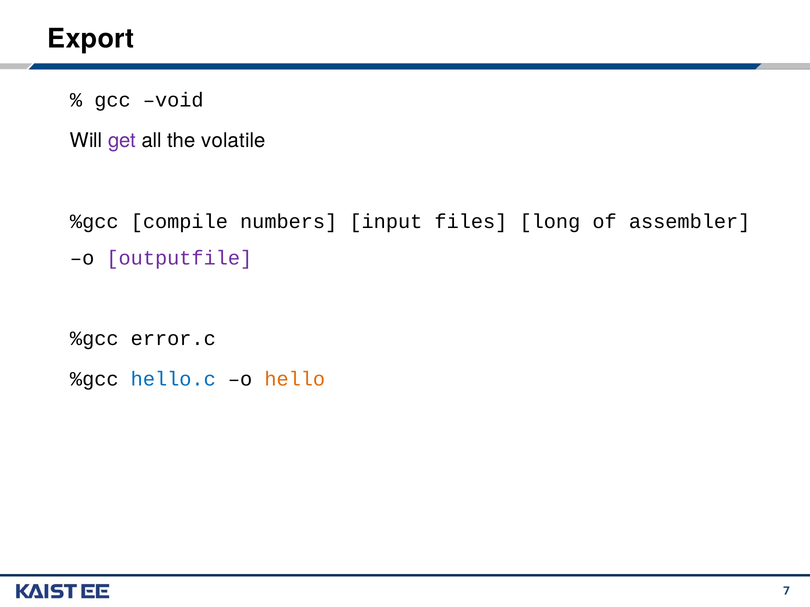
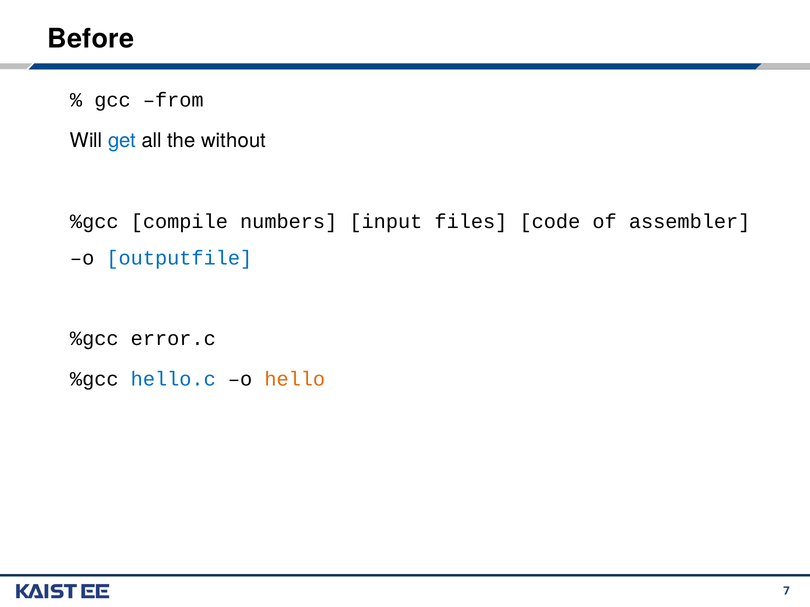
Export: Export -> Before
void: void -> from
get colour: purple -> blue
volatile: volatile -> without
long: long -> code
outputfile colour: purple -> blue
